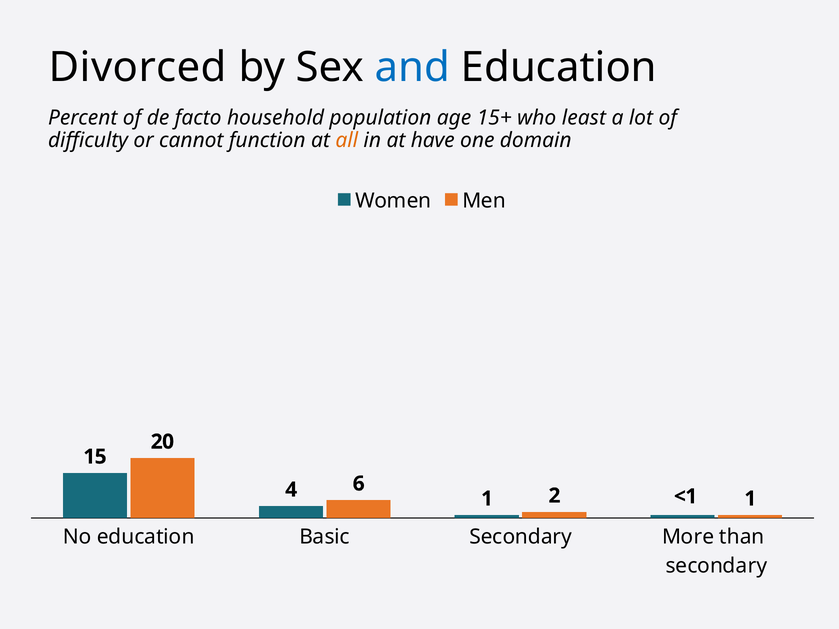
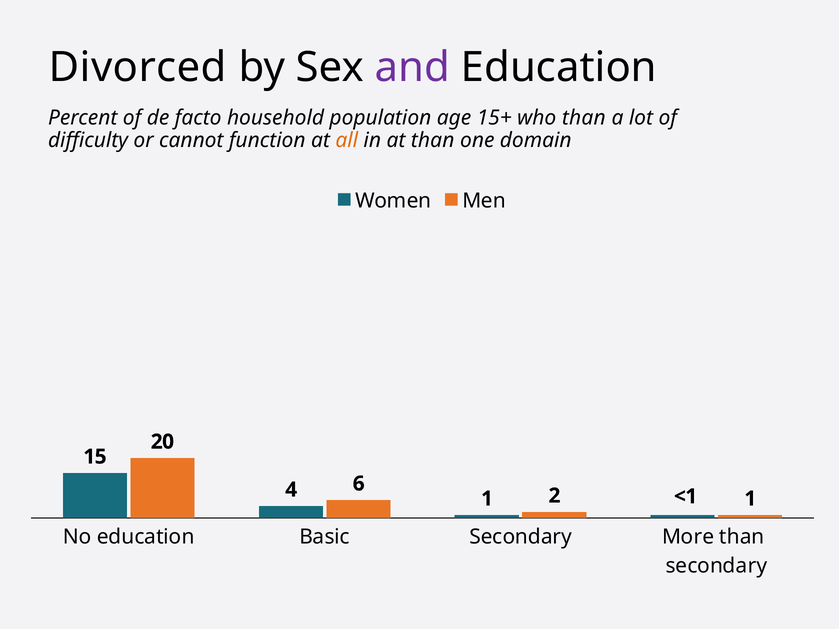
and colour: blue -> purple
who least: least -> than
at have: have -> than
